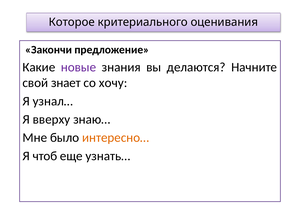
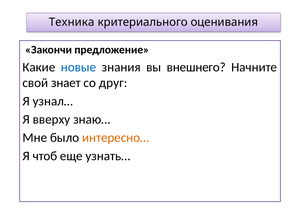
Которое: Которое -> Техника
новые colour: purple -> blue
делаются: делаются -> внешнего
хочу: хочу -> друг
